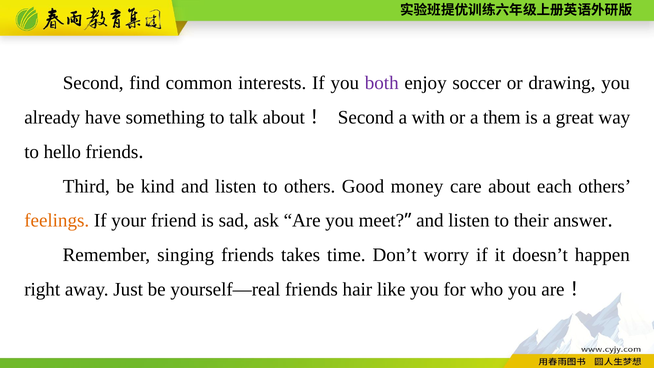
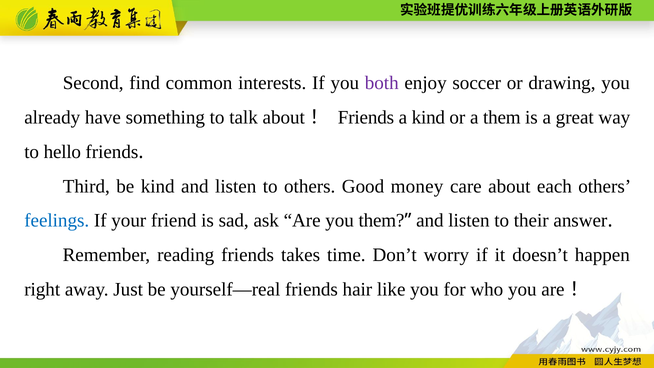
Second at (366, 118): Second -> Friends
a with: with -> kind
feelings colour: orange -> blue
you meet: meet -> them
singing: singing -> reading
